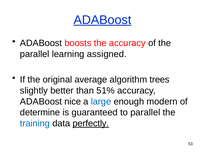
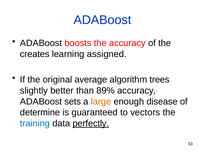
ADABoost at (102, 20) underline: present -> none
parallel at (35, 54): parallel -> creates
51%: 51% -> 89%
nice: nice -> sets
large colour: blue -> orange
modern: modern -> disease
to parallel: parallel -> vectors
